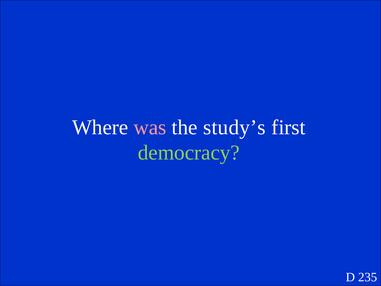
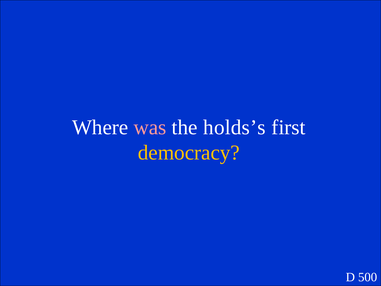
study’s: study’s -> holds’s
democracy colour: light green -> yellow
235: 235 -> 500
